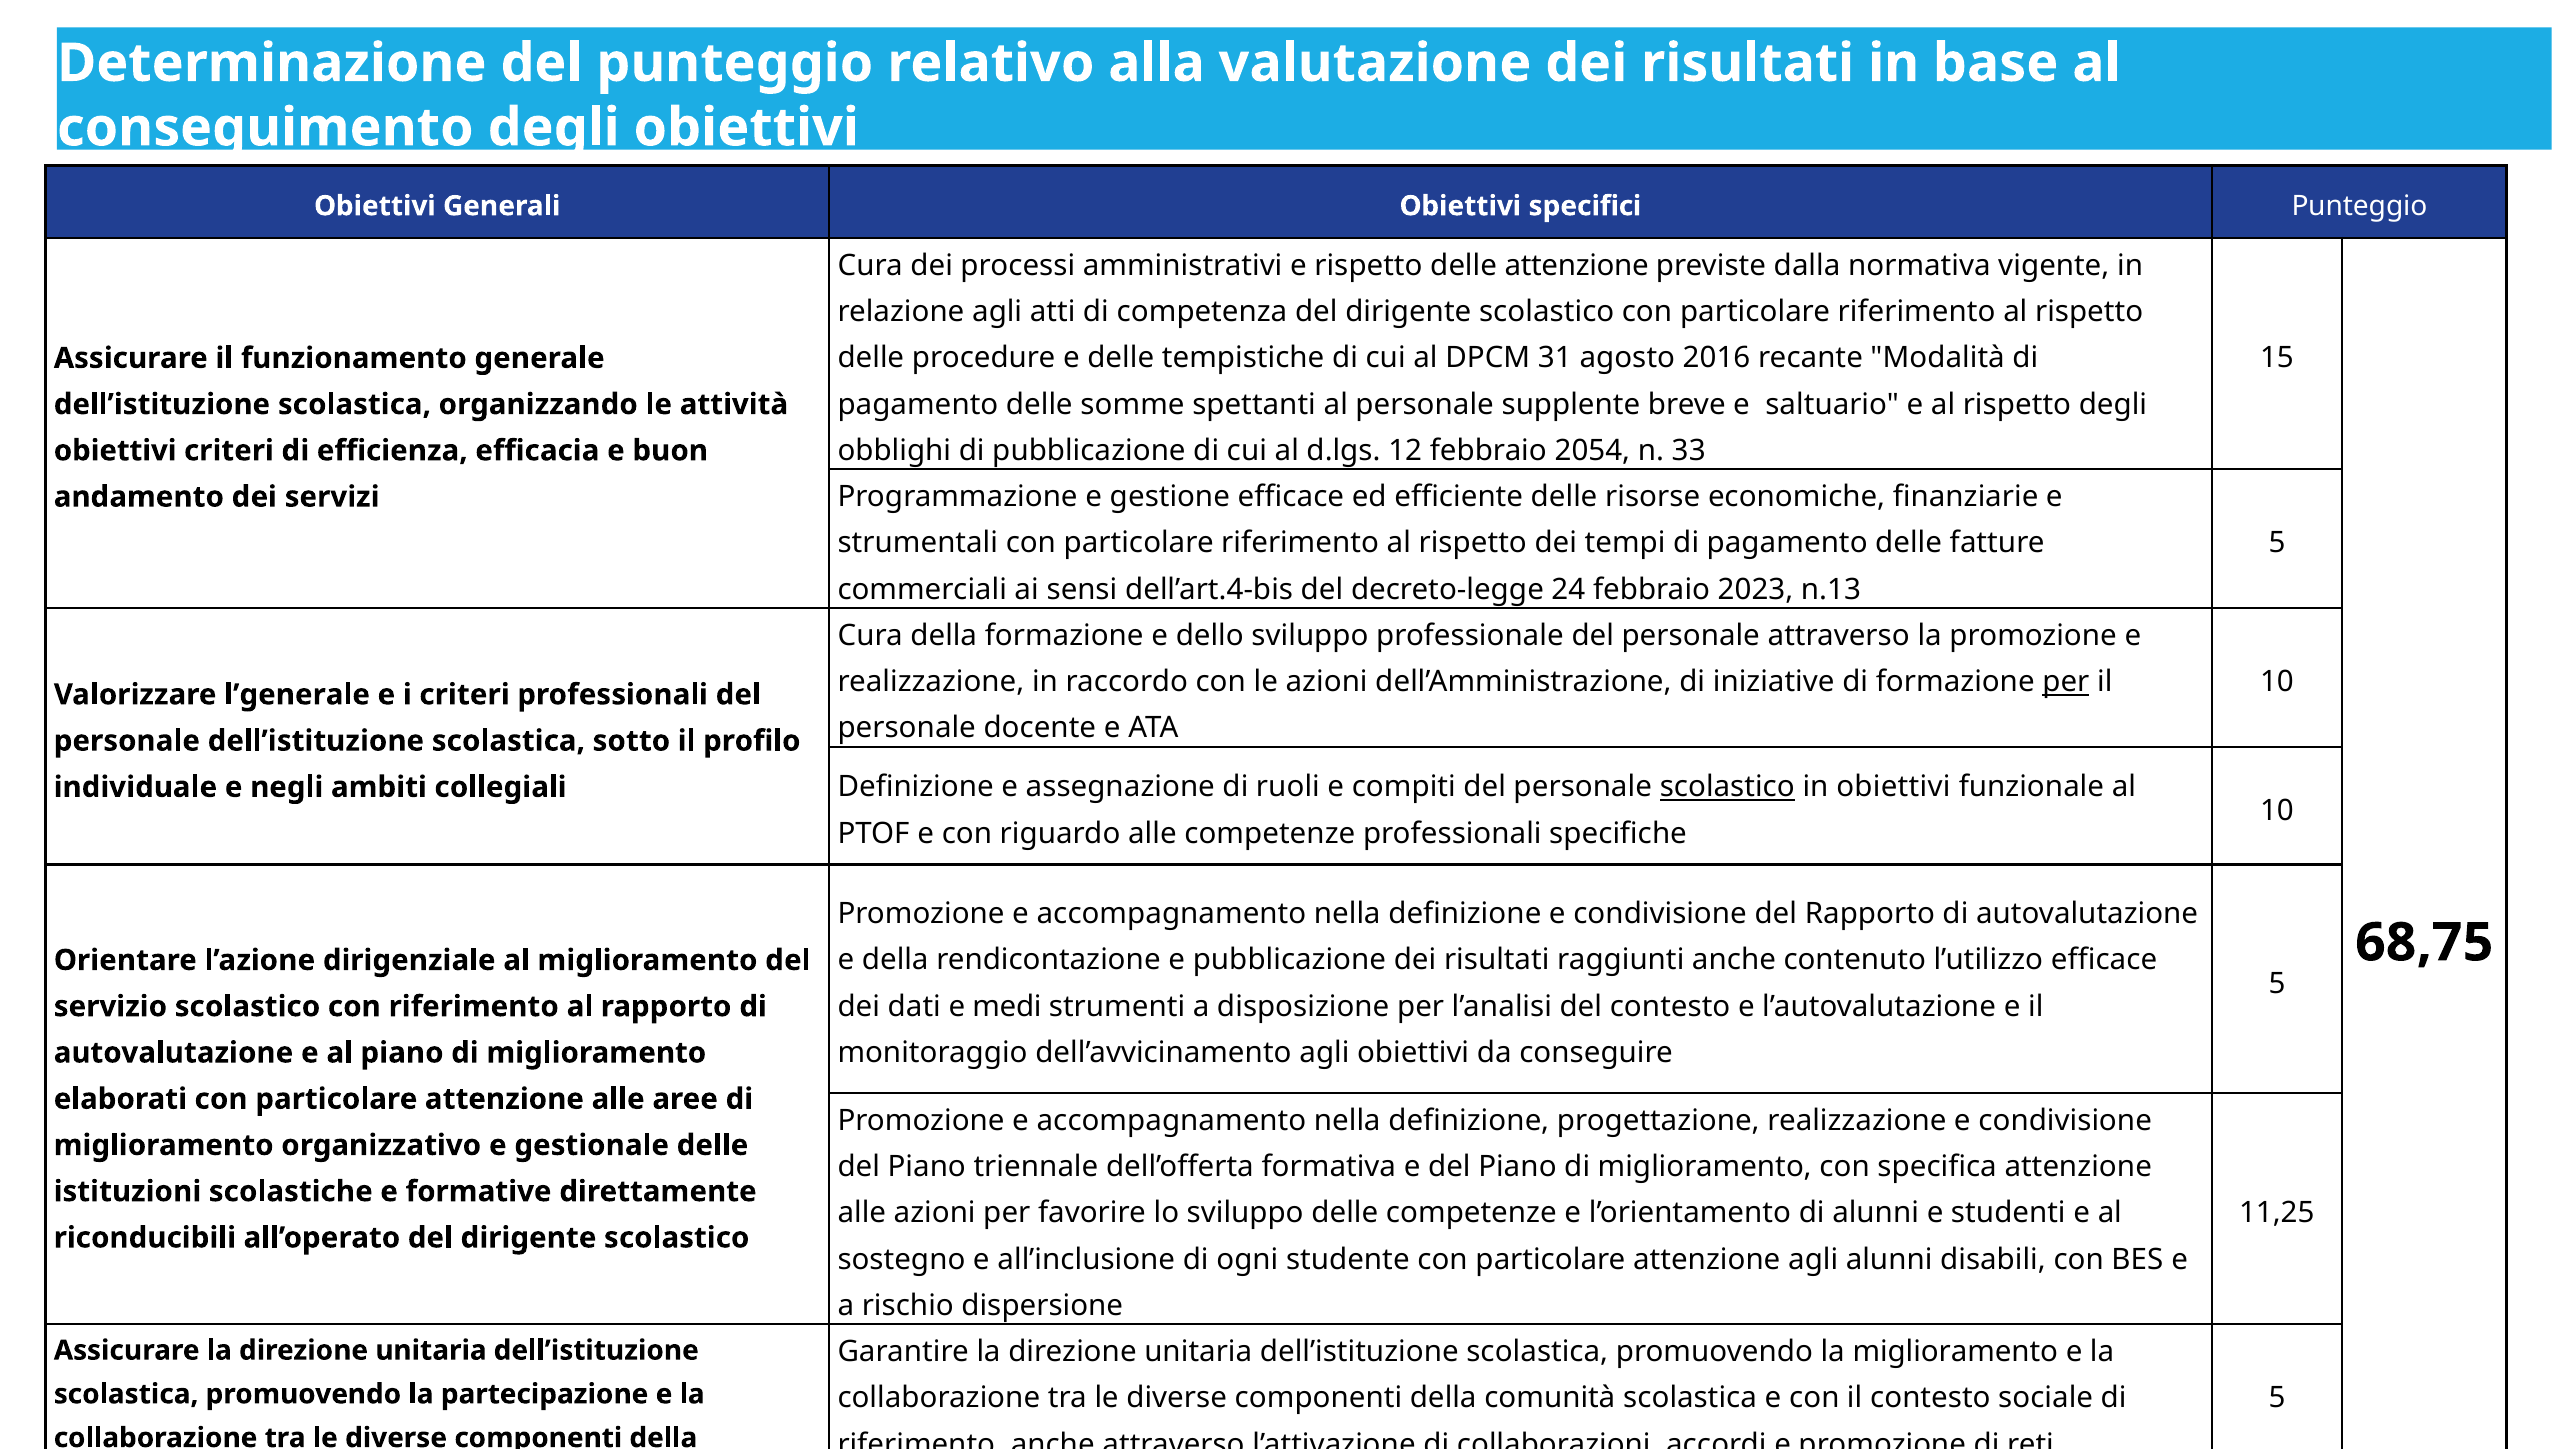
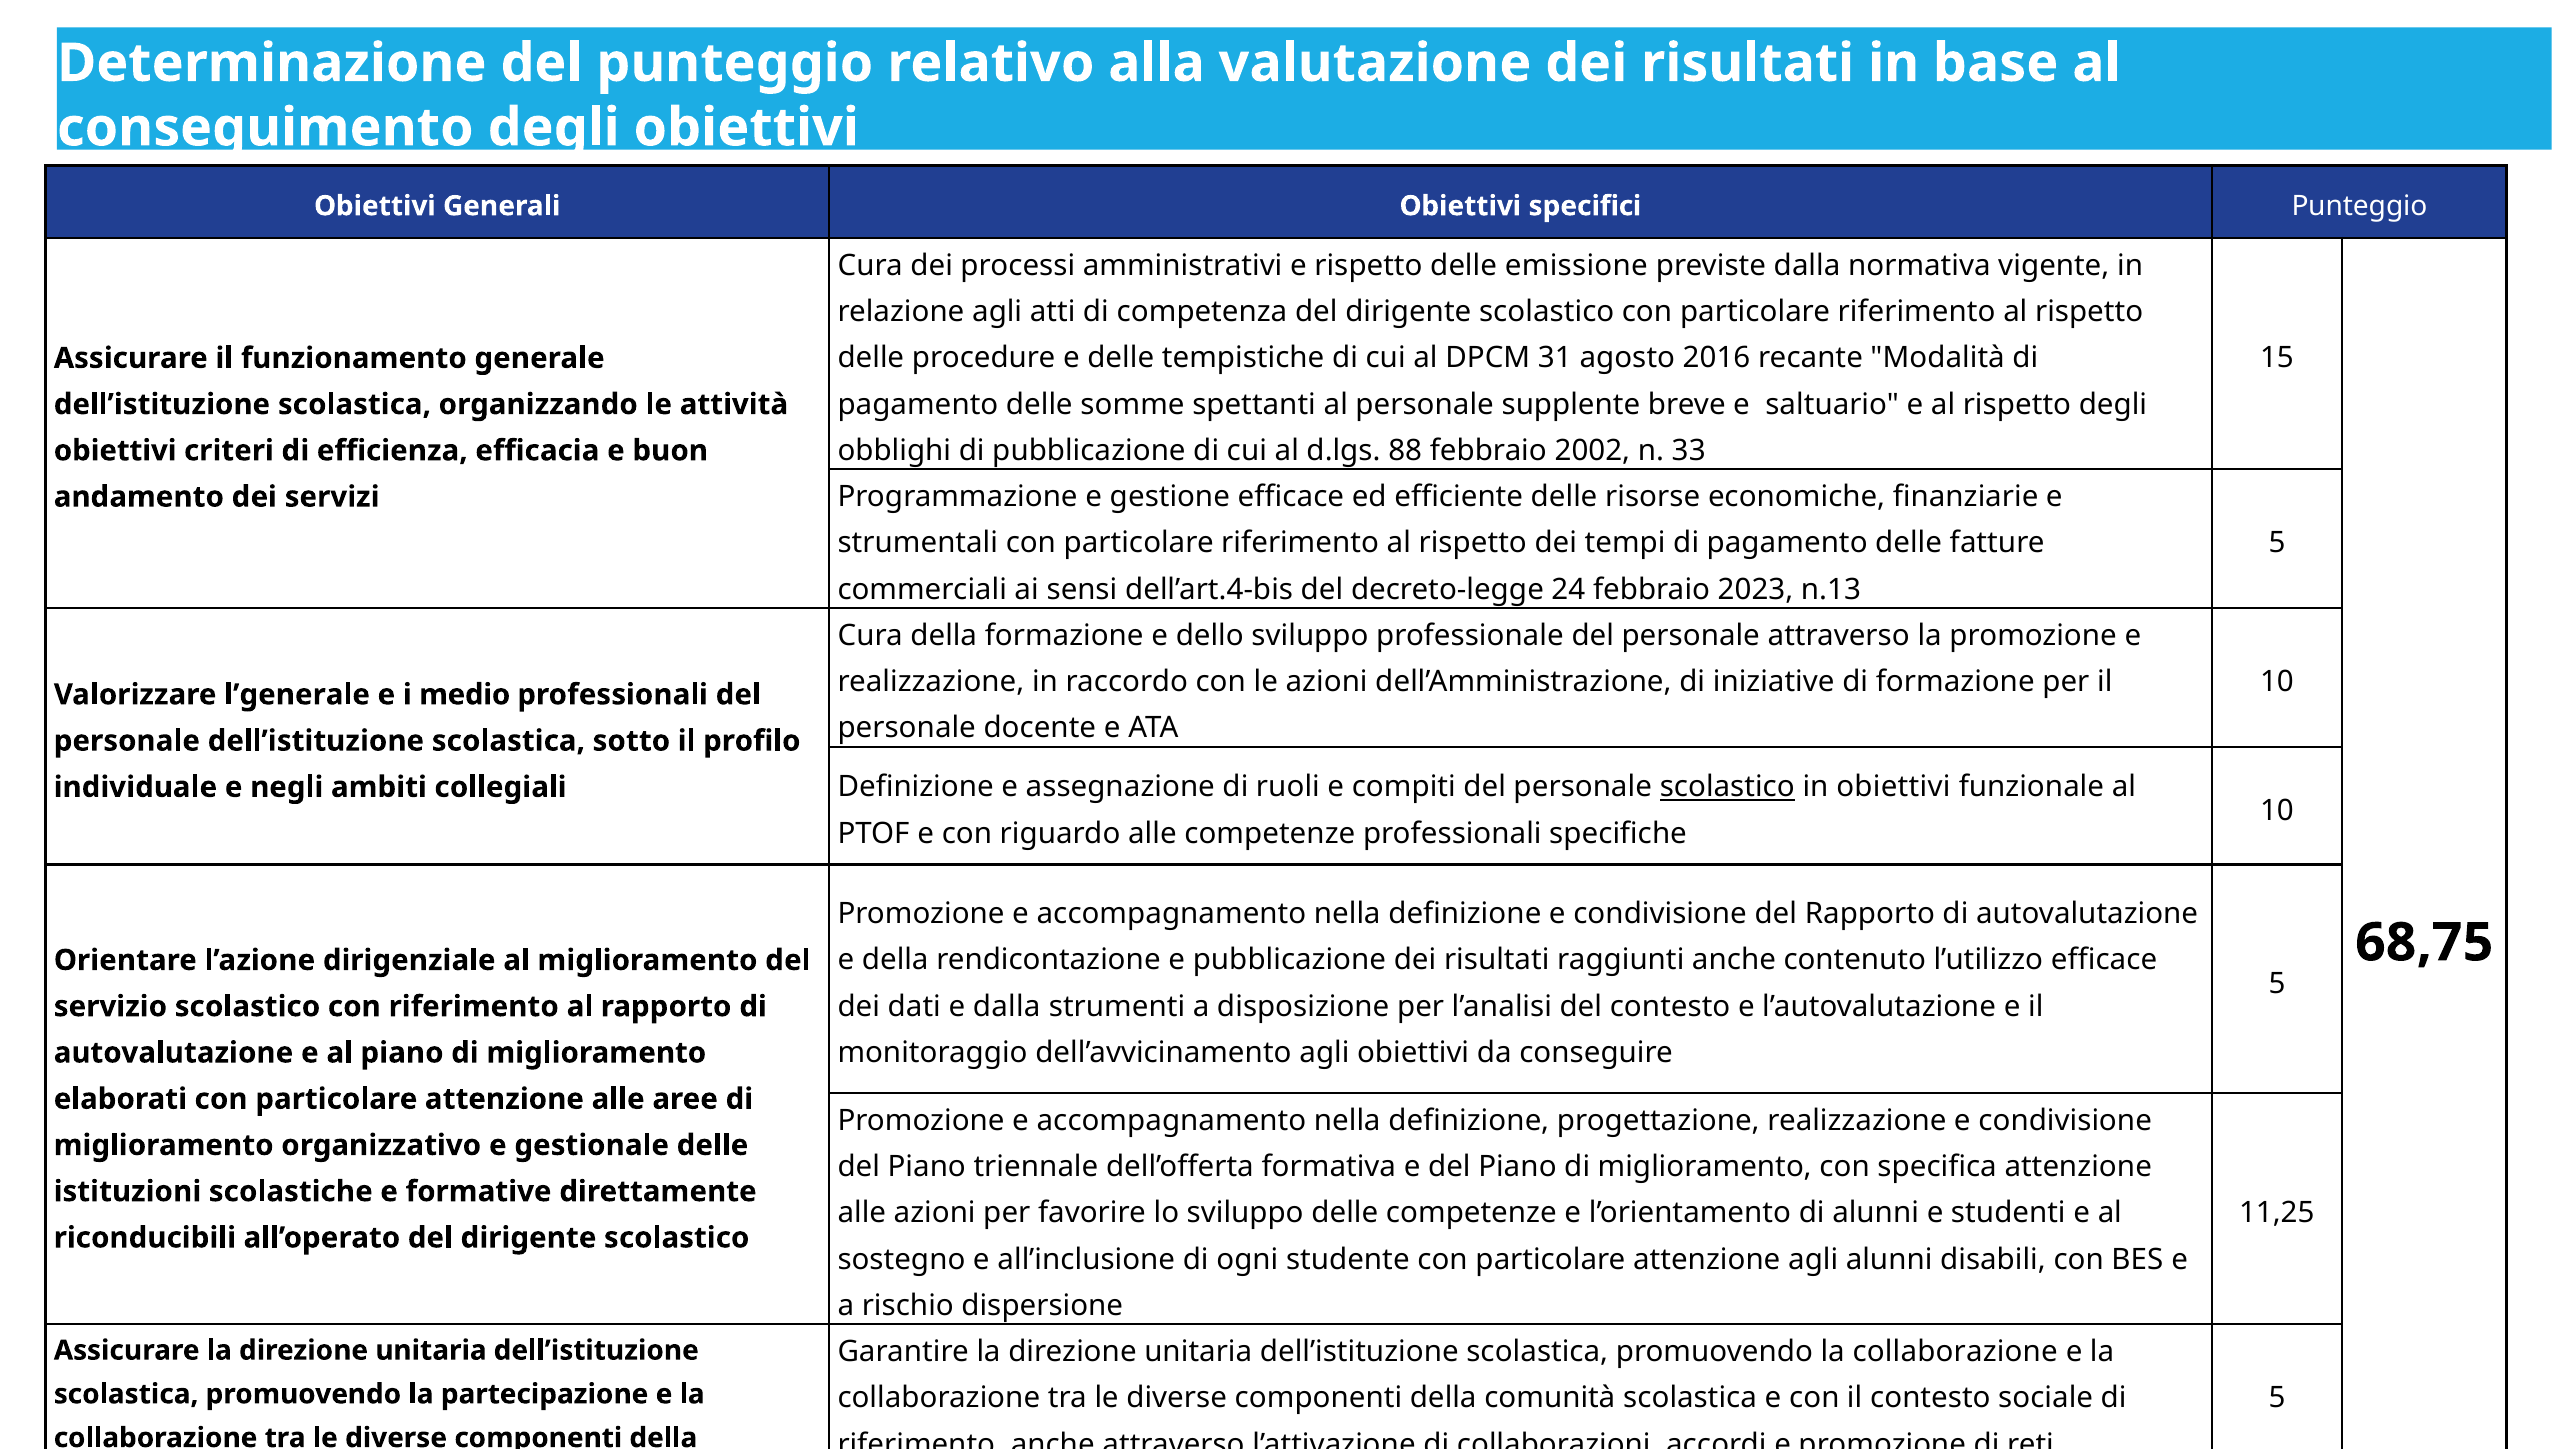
delle attenzione: attenzione -> emissione
12: 12 -> 88
2054: 2054 -> 2002
per at (2066, 682) underline: present -> none
i criteri: criteri -> medio
e medi: medi -> dalla
promuovendo la miglioramento: miglioramento -> collaborazione
